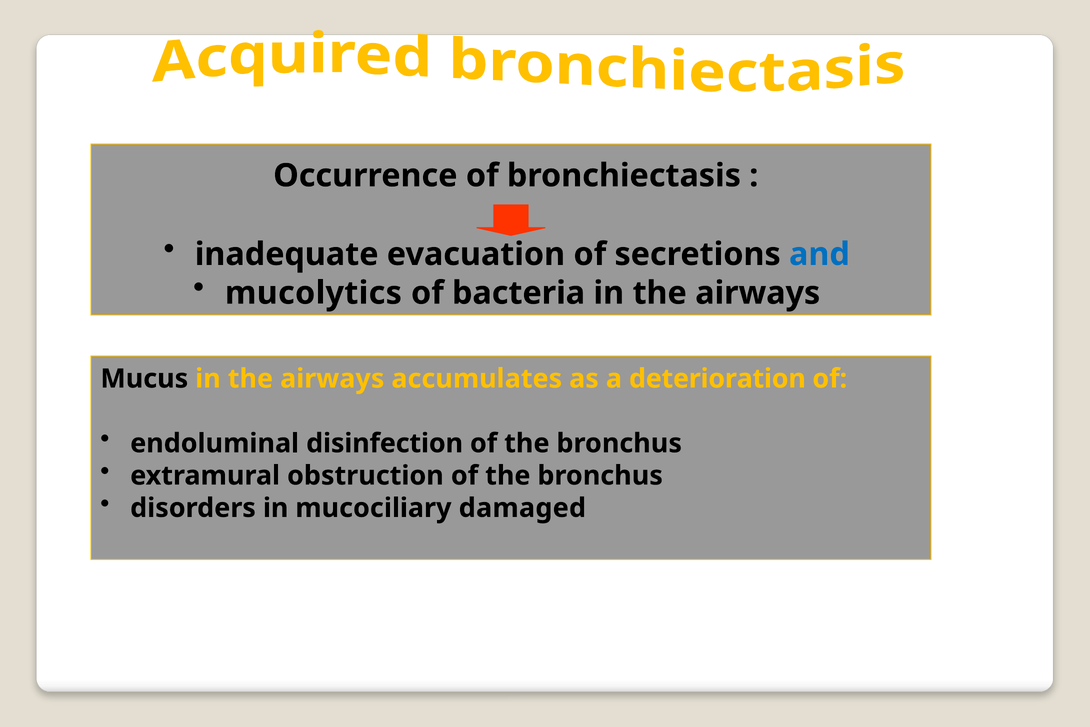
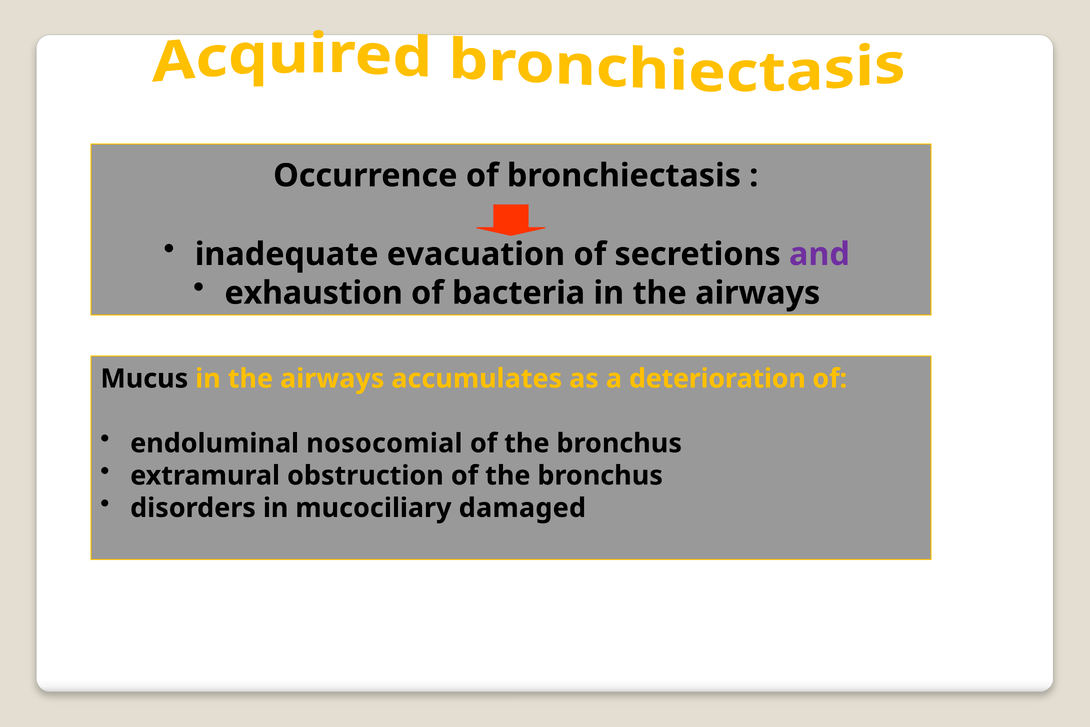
and colour: blue -> purple
mucolytics: mucolytics -> exhaustion
disinfection: disinfection -> nosocomial
